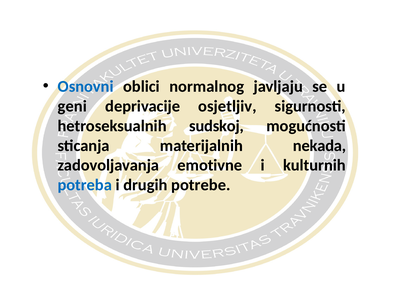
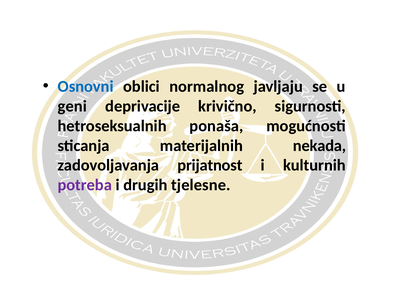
osjetljiv: osjetljiv -> krivično
sudskoj: sudskoj -> ponaša
emotivne: emotivne -> prijatnost
potreba colour: blue -> purple
potrebe: potrebe -> tjelesne
